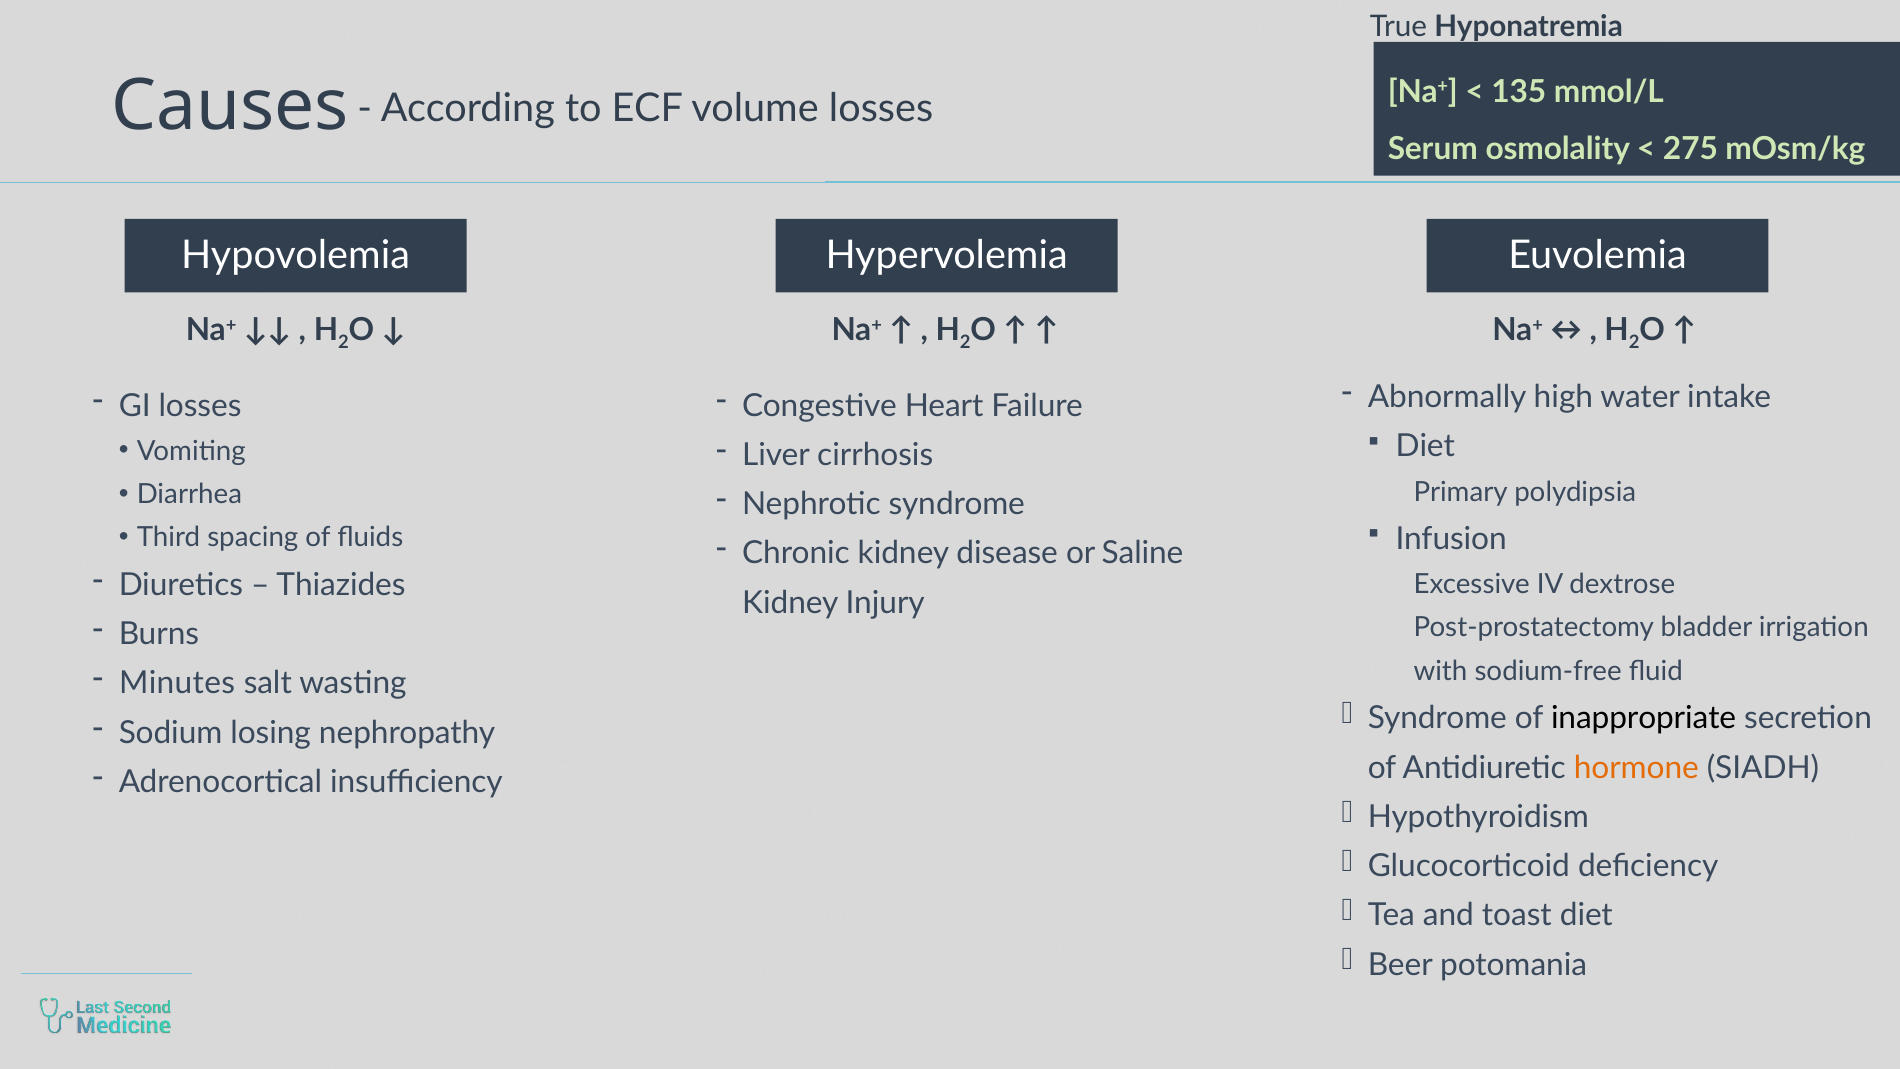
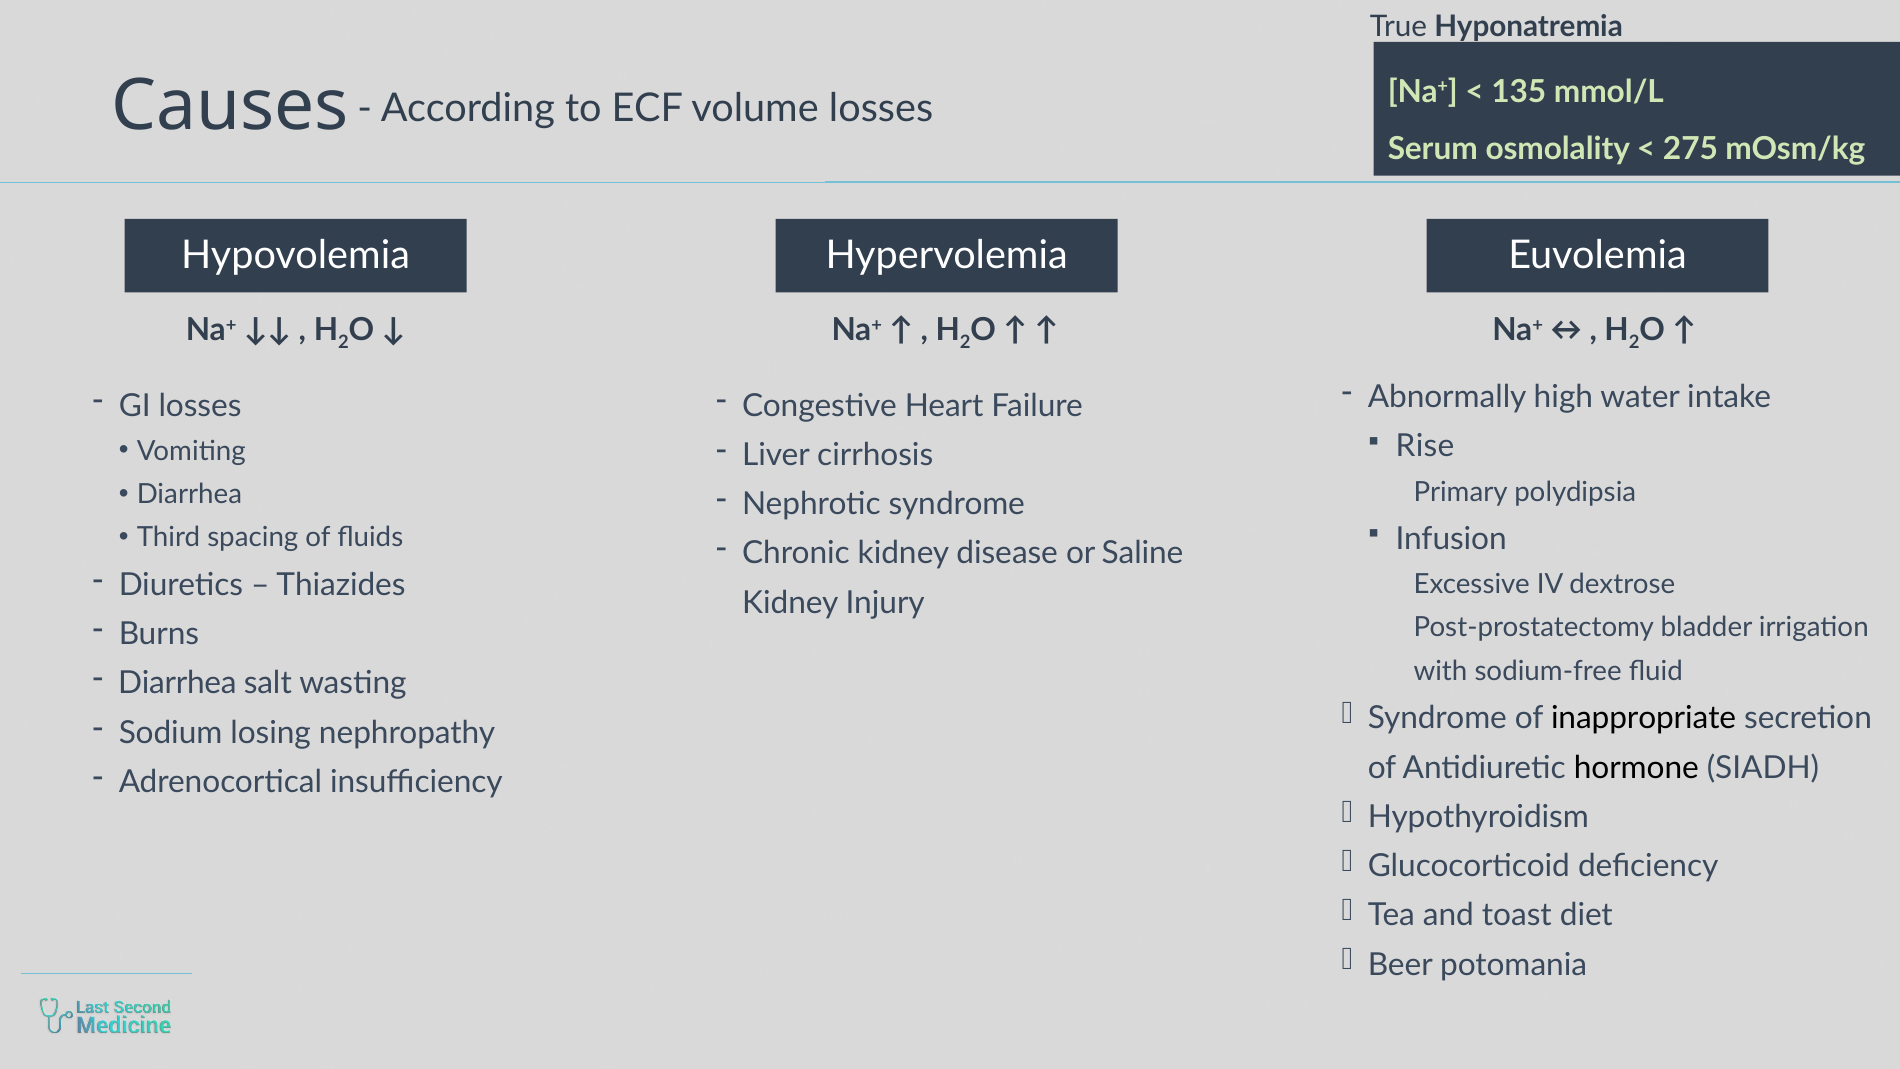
Diet at (1425, 446): Diet -> Rise
Minutes at (177, 683): Minutes -> Diarrhea
hormone colour: orange -> black
